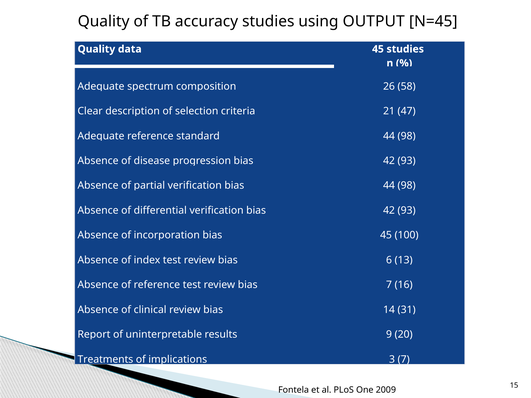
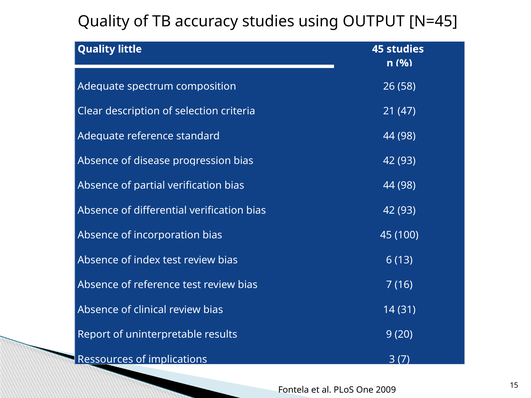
data: data -> little
Treatments: Treatments -> Ressources
